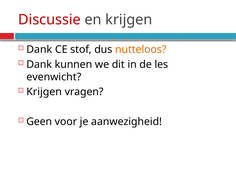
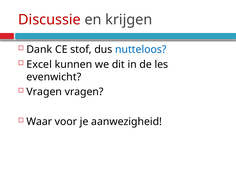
nutteloos colour: orange -> blue
Dank at (39, 64): Dank -> Excel
Krijgen at (44, 92): Krijgen -> Vragen
Geen: Geen -> Waar
